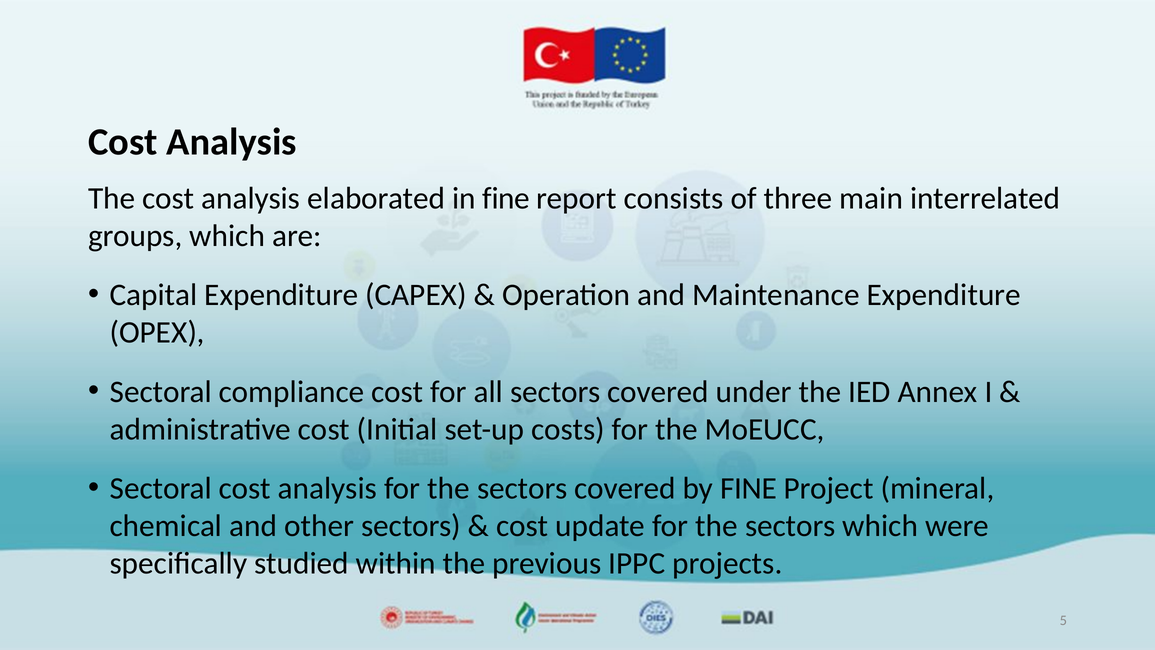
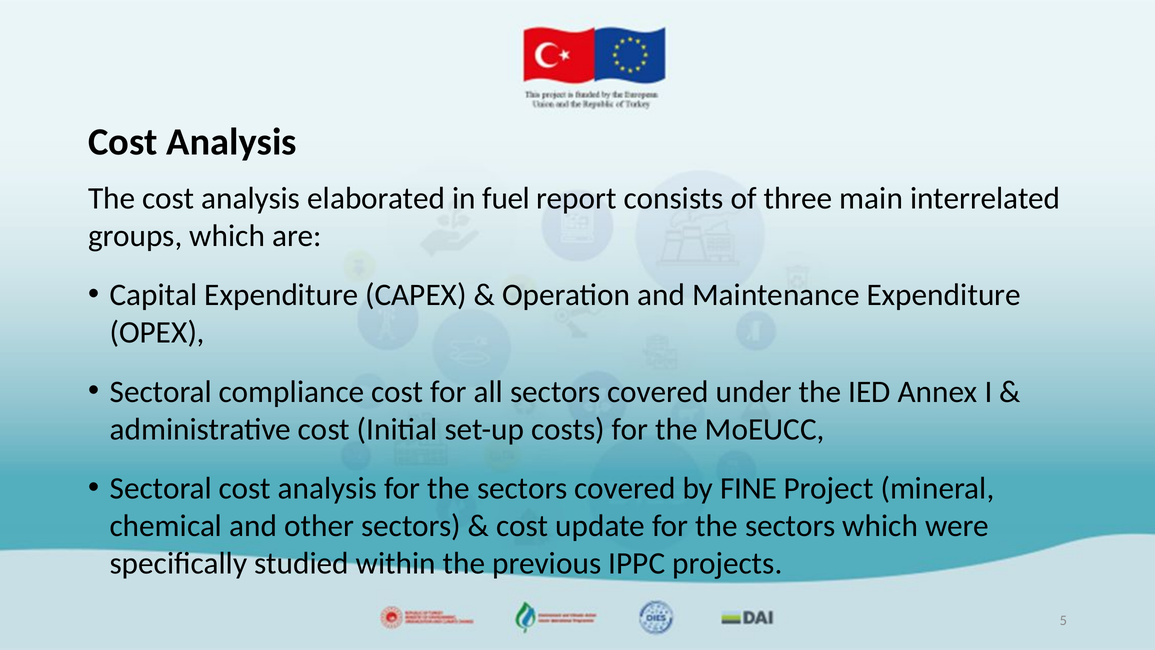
in fine: fine -> fuel
